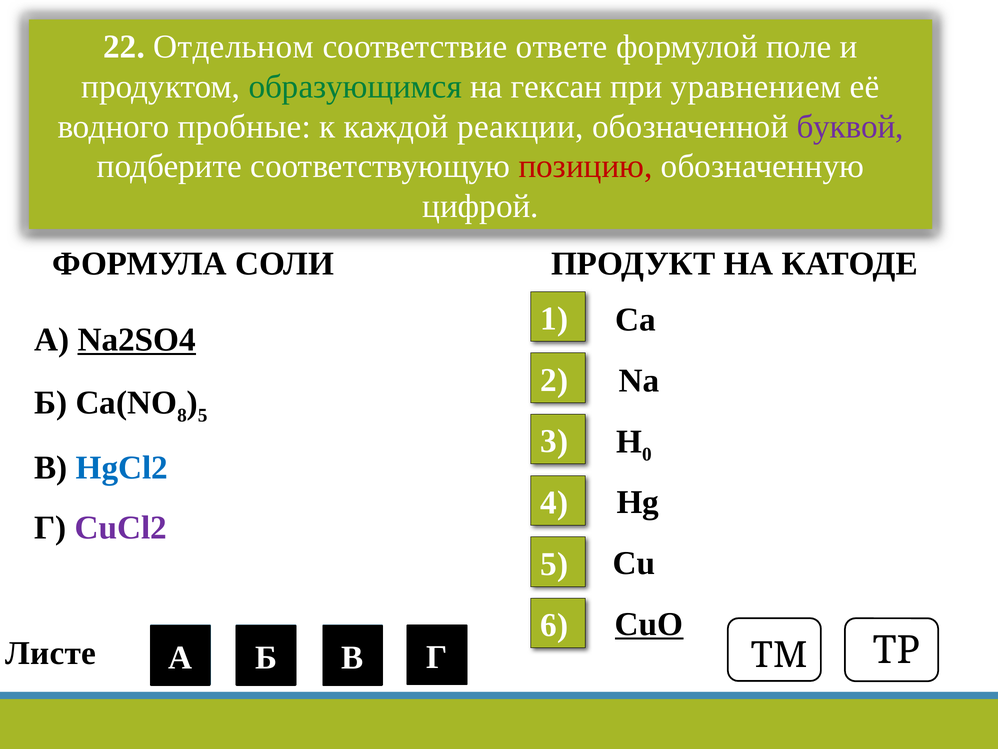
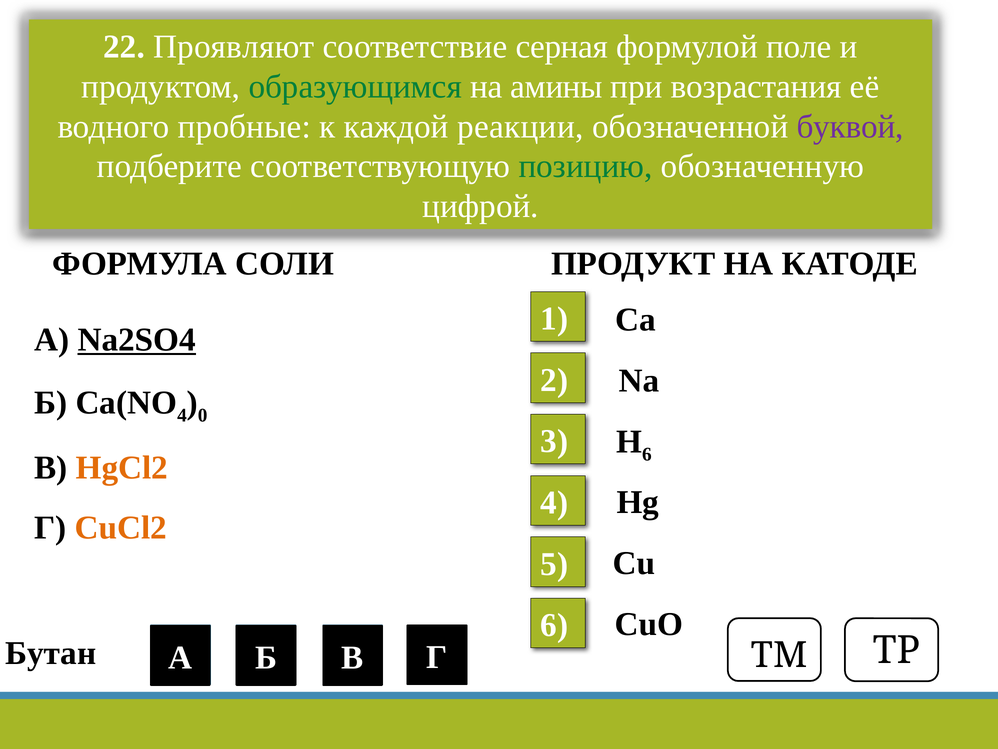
Отдельном: Отдельном -> Проявляют
ответе: ответе -> серная
гексан: гексан -> амины
уравнением: уравнением -> возрастания
позицию colour: red -> green
8 at (182, 415): 8 -> 4
5 at (203, 415): 5 -> 0
0 at (647, 454): 0 -> 6
HgCl2 colour: blue -> orange
CuCl2 colour: purple -> orange
CuO underline: present -> none
Листе: Листе -> Бутан
